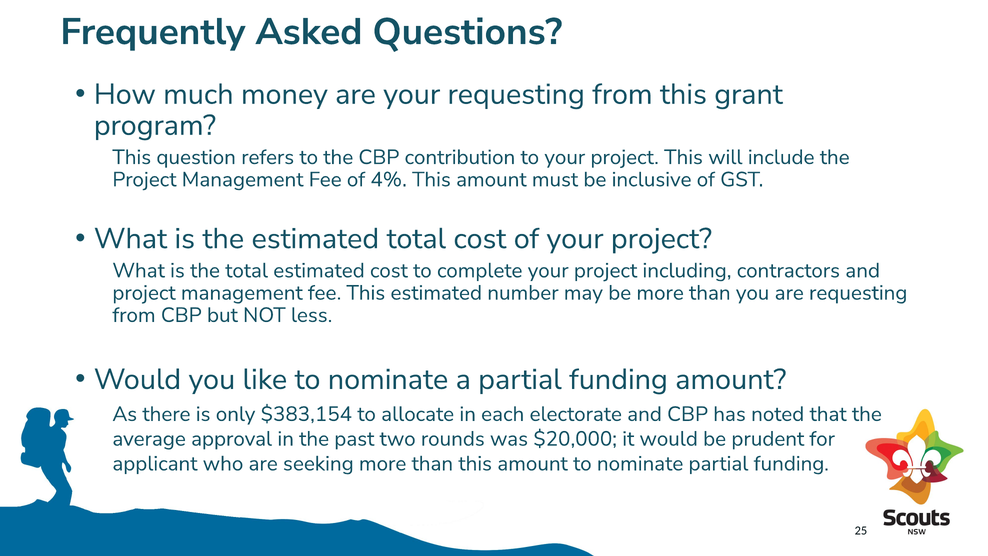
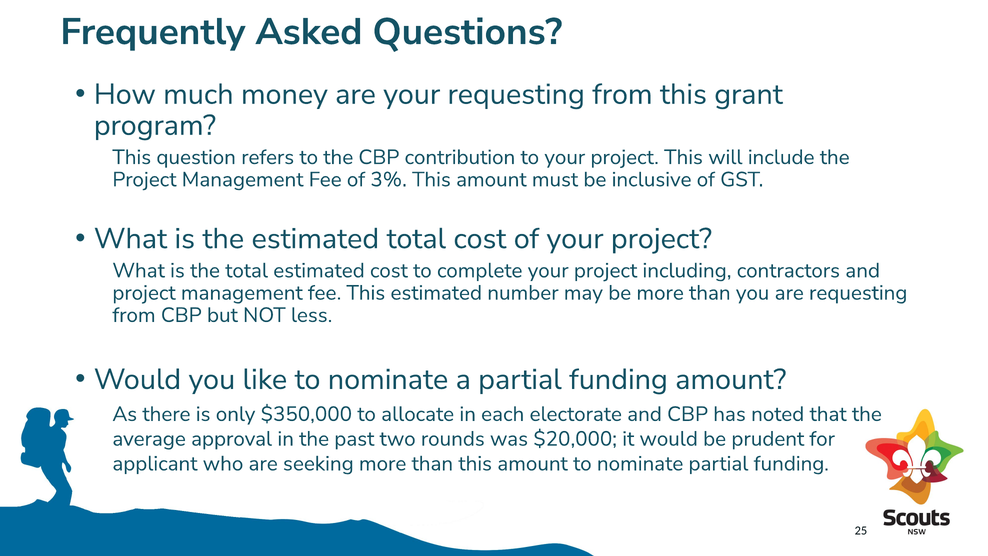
4%: 4% -> 3%
$383,154: $383,154 -> $350,000
